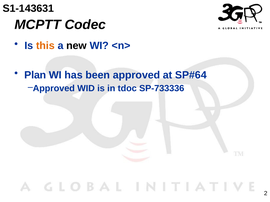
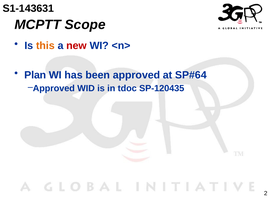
Codec: Codec -> Scope
new colour: black -> red
SP-733336: SP-733336 -> SP-120435
